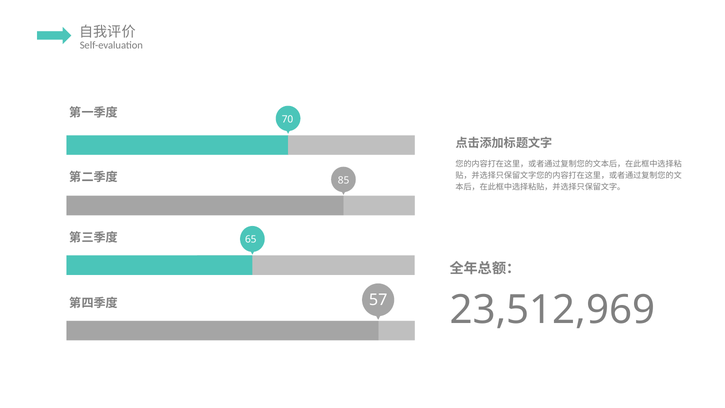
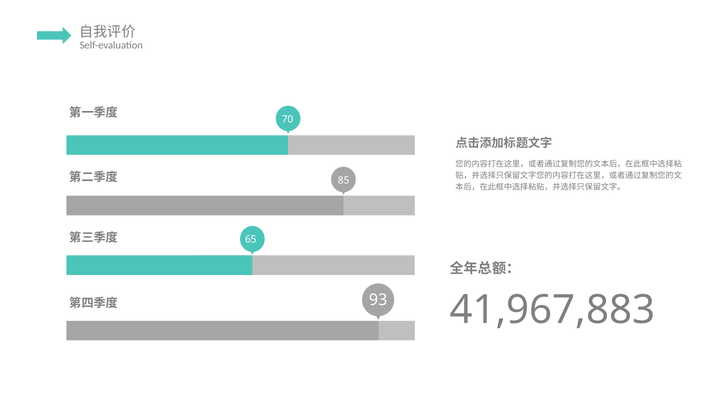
57: 57 -> 93
23,512,969: 23,512,969 -> 41,967,883
